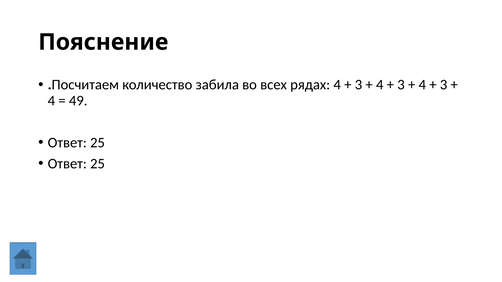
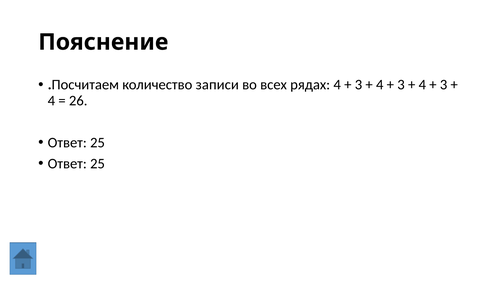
забила: забила -> записи
49: 49 -> 26
